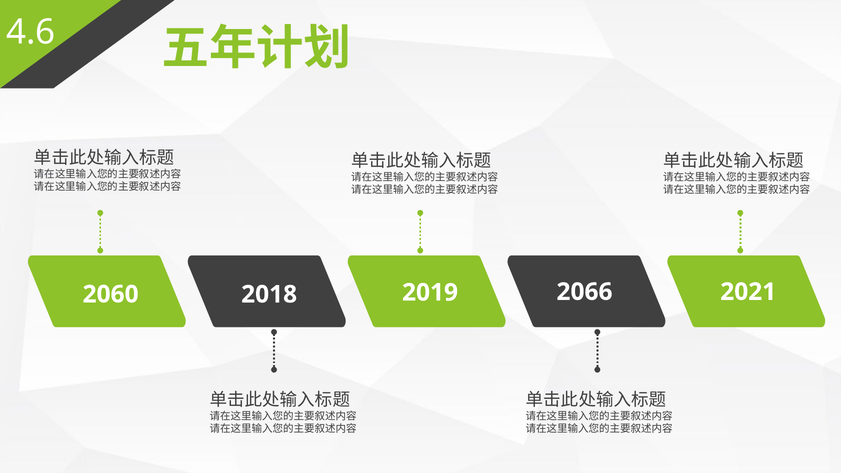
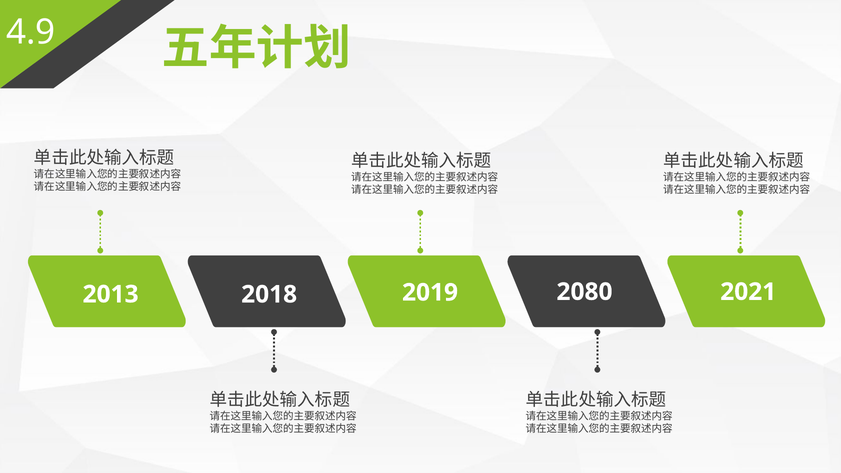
4.6: 4.6 -> 4.9
2060: 2060 -> 2013
2066: 2066 -> 2080
